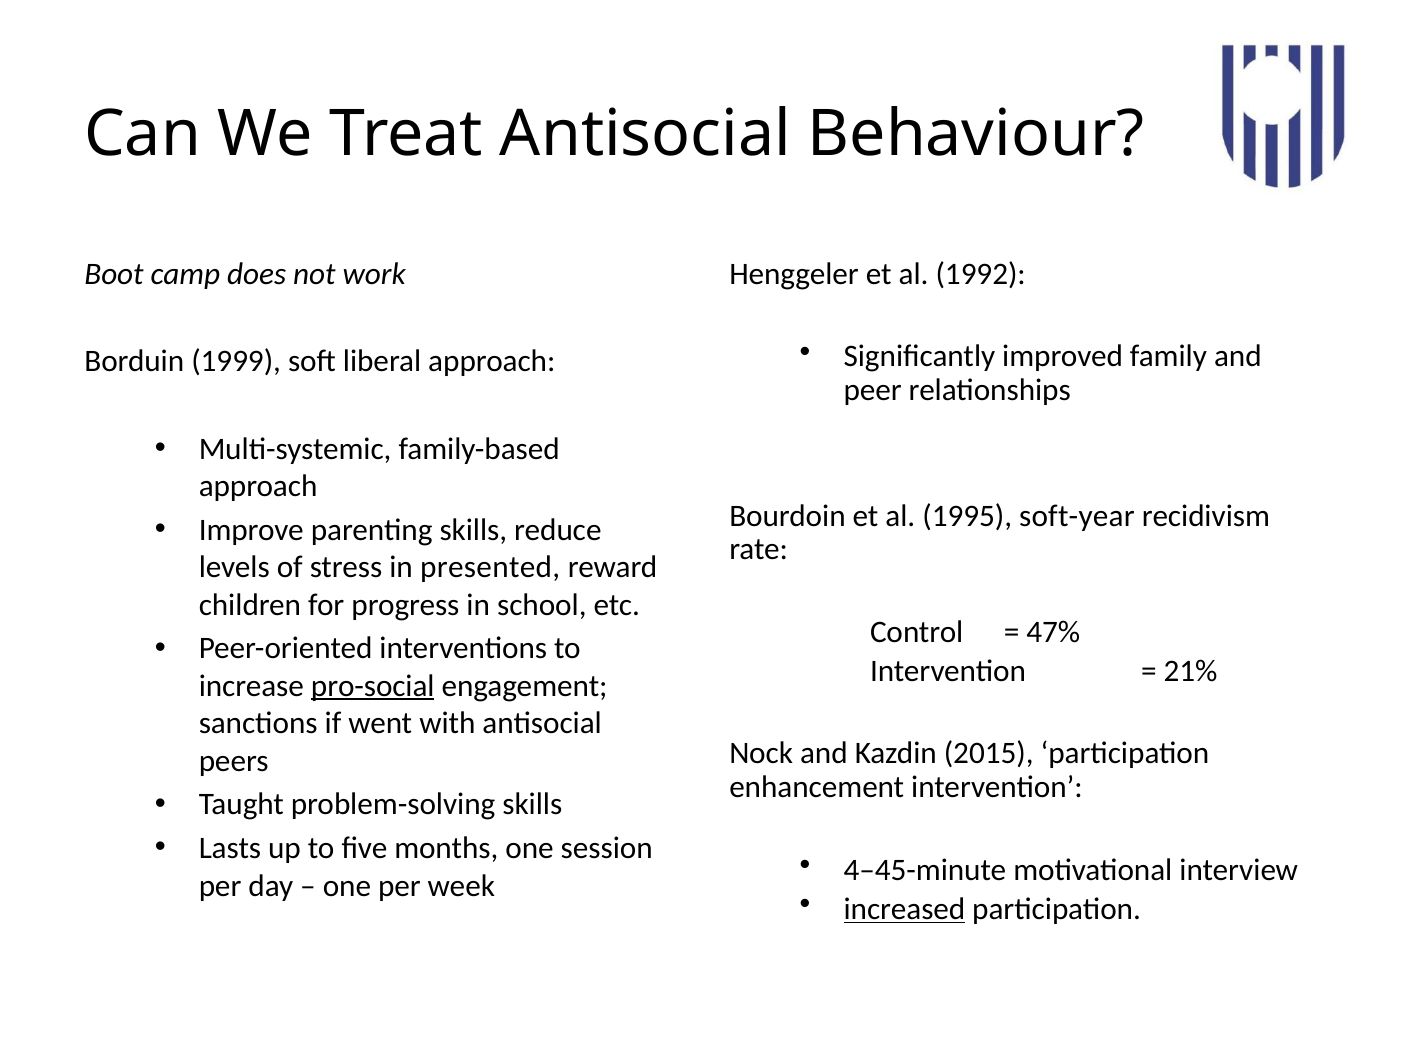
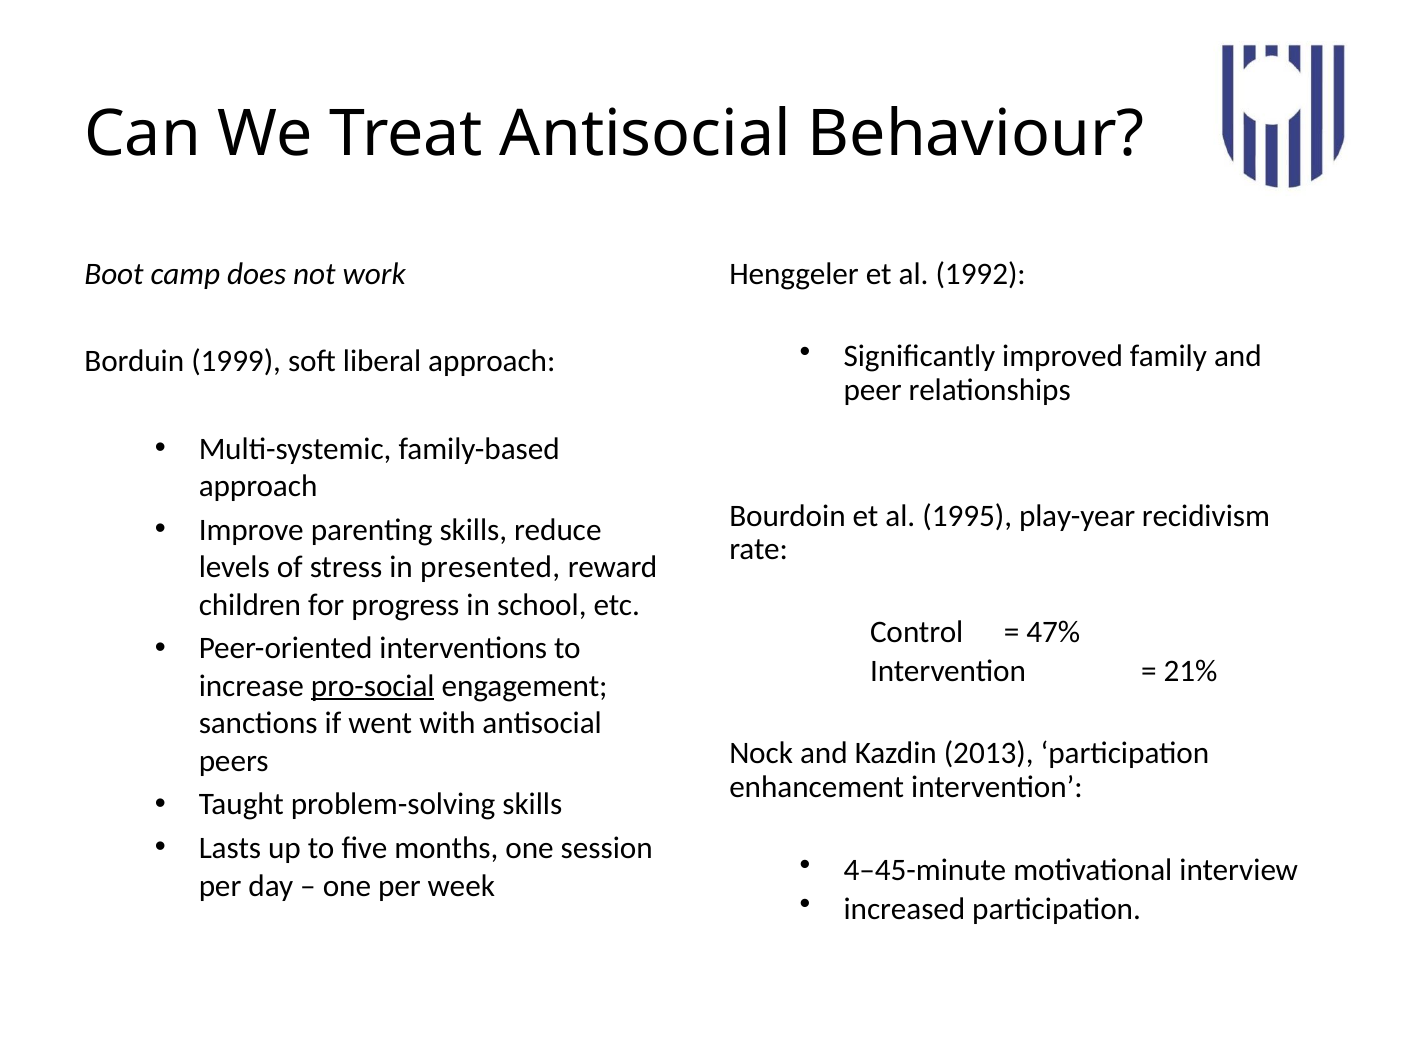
soft-year: soft-year -> play-year
2015: 2015 -> 2013
increased underline: present -> none
